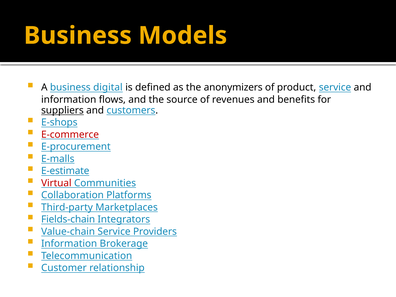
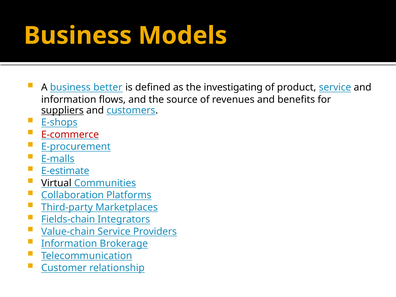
digital: digital -> better
anonymizers: anonymizers -> investigating
Virtual colour: red -> black
